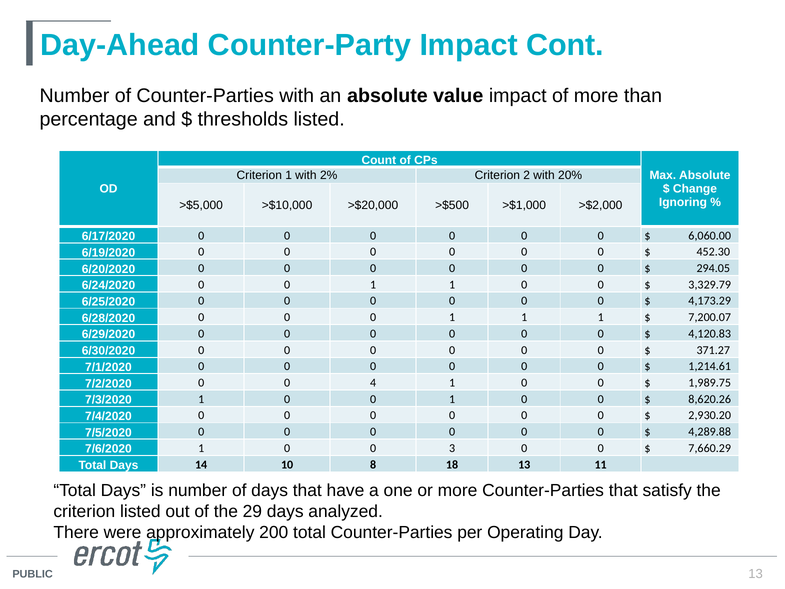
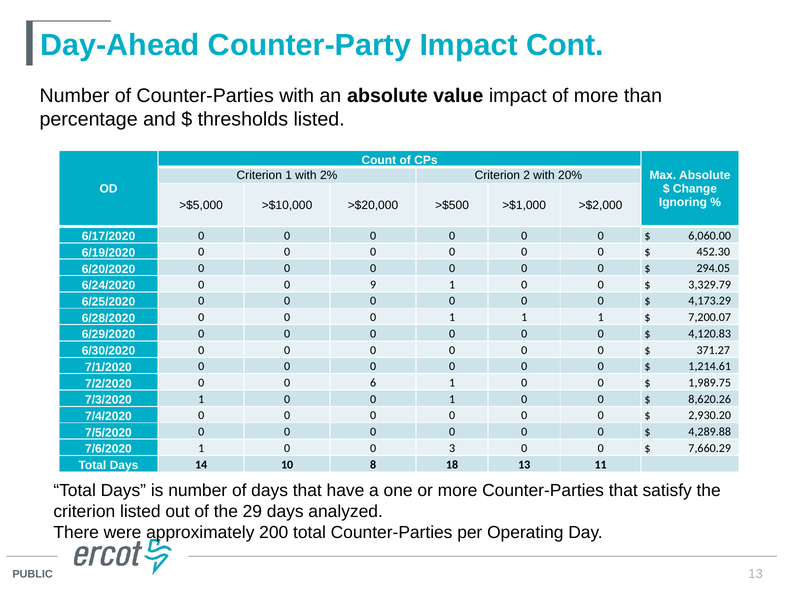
6/24/2020 0 0 1: 1 -> 9
4: 4 -> 6
